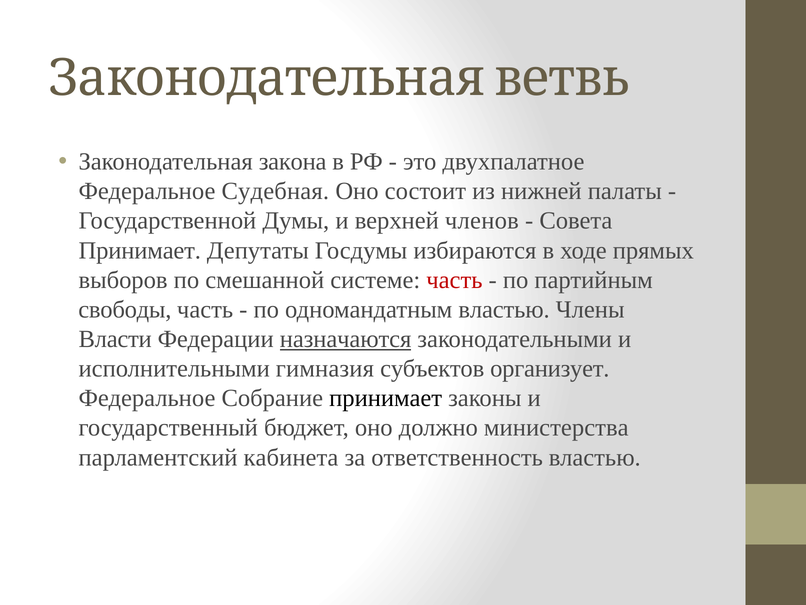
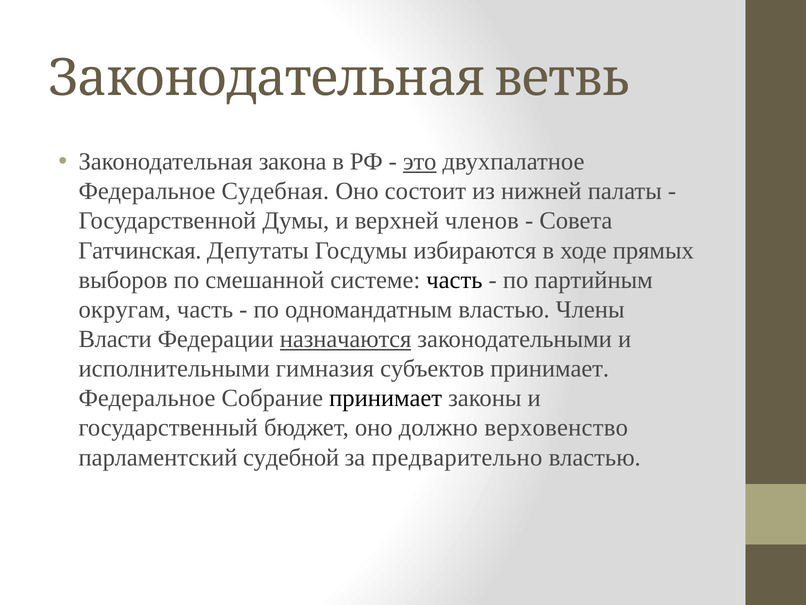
это underline: none -> present
Принимает at (140, 250): Принимает -> Гатчинская
часть at (454, 280) colour: red -> black
свободы: свободы -> округам
субъектов организует: организует -> принимает
министерства: министерства -> верховенство
кабинета: кабинета -> судебной
ответственность: ответственность -> предварительно
